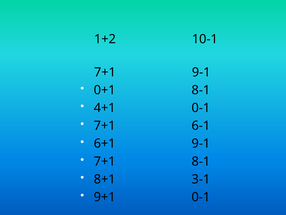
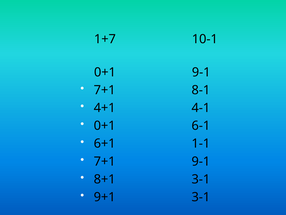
1+2: 1+2 -> 1+7
7+1 at (105, 72): 7+1 -> 0+1
0+1 at (105, 90): 0+1 -> 7+1
4+1 0-1: 0-1 -> 4-1
7+1 at (105, 125): 7+1 -> 0+1
6+1 9-1: 9-1 -> 1-1
7+1 8-1: 8-1 -> 9-1
9+1 0-1: 0-1 -> 3-1
